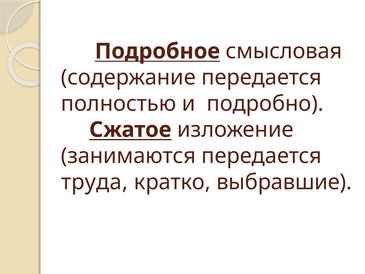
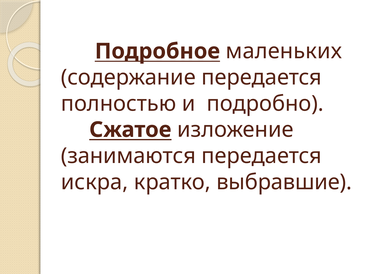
смысловая: смысловая -> маленьких
труда: труда -> искра
